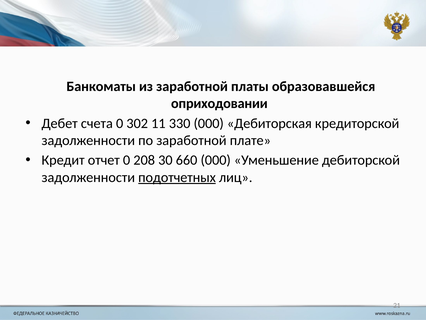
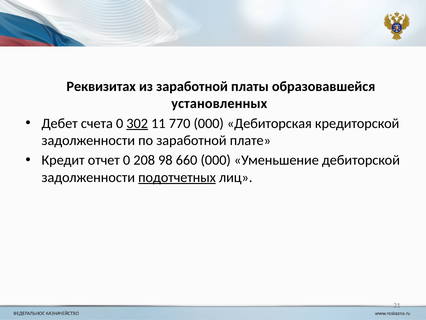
Банкоматы: Банкоматы -> Реквизитах
оприходовании: оприходовании -> установленных
302 underline: none -> present
330: 330 -> 770
30: 30 -> 98
